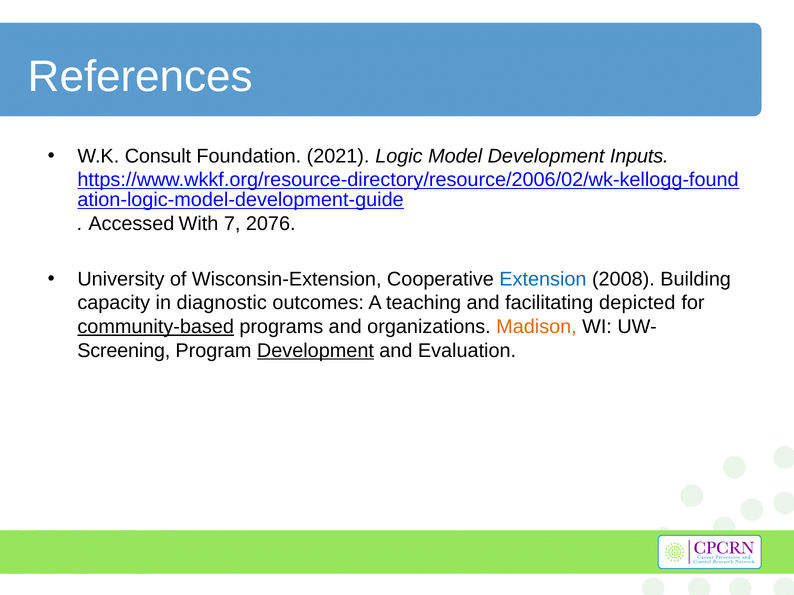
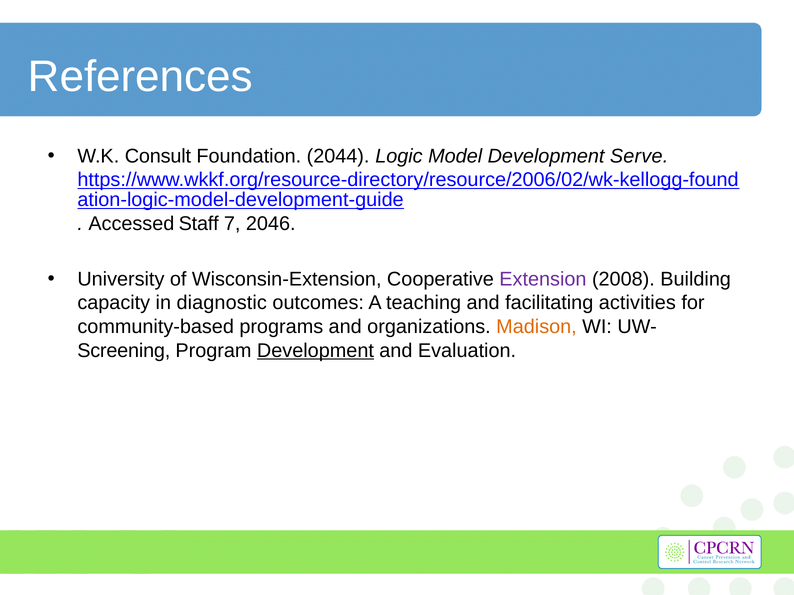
2021: 2021 -> 2044
Inputs: Inputs -> Serve
With: With -> Staff
2076: 2076 -> 2046
Extension colour: blue -> purple
depicted: depicted -> activities
community-based underline: present -> none
